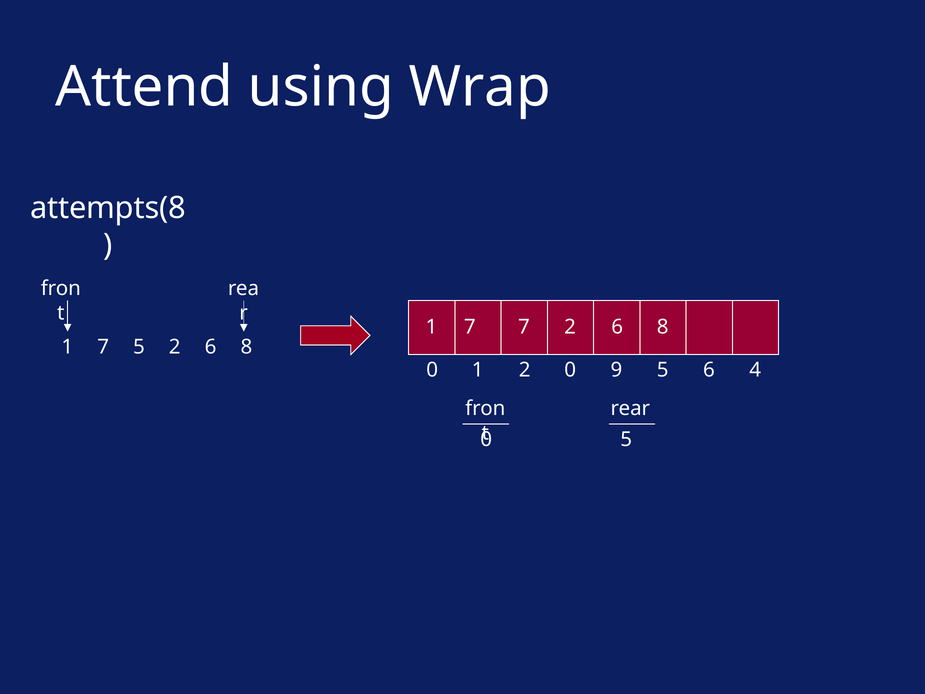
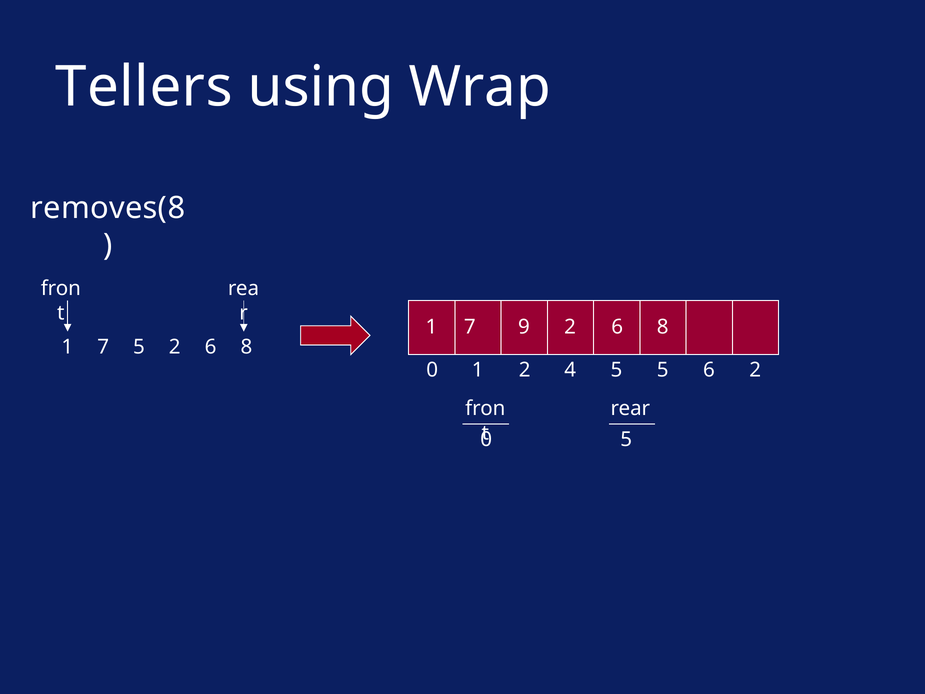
Attend: Attend -> Tellers
attempts(8: attempts(8 -> removes(8
7 7: 7 -> 9
1 0: 0 -> 4
9 at (616, 370): 9 -> 5
5 4: 4 -> 2
